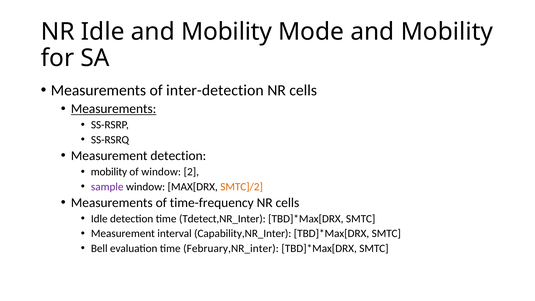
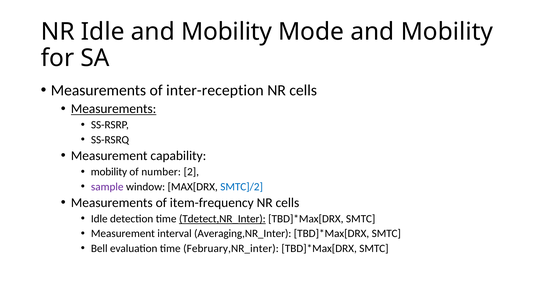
inter-detection: inter-detection -> inter-reception
Measurement detection: detection -> capability
of window: window -> number
SMTC]/2 colour: orange -> blue
time-frequency: time-frequency -> item-frequency
Tdetect,NR_Inter underline: none -> present
Capability,NR_Inter: Capability,NR_Inter -> Averaging,NR_Inter
